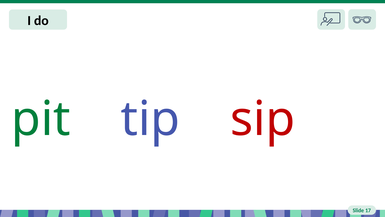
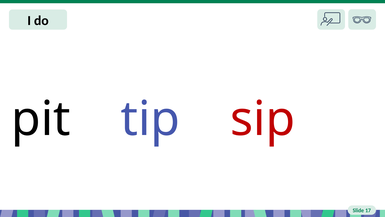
pit colour: green -> black
